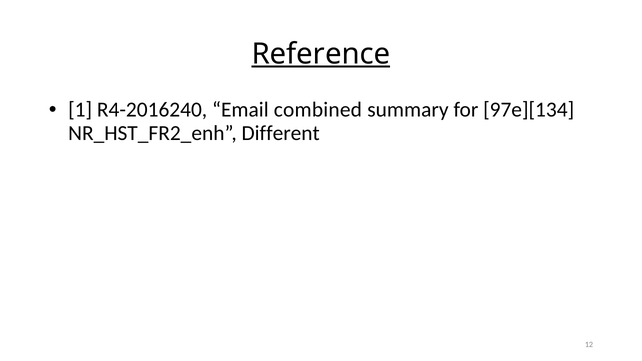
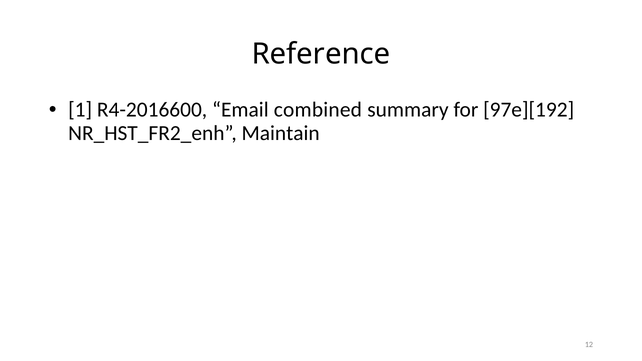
Reference underline: present -> none
R4-2016240: R4-2016240 -> R4-2016600
97e][134: 97e][134 -> 97e][192
Different: Different -> Maintain
